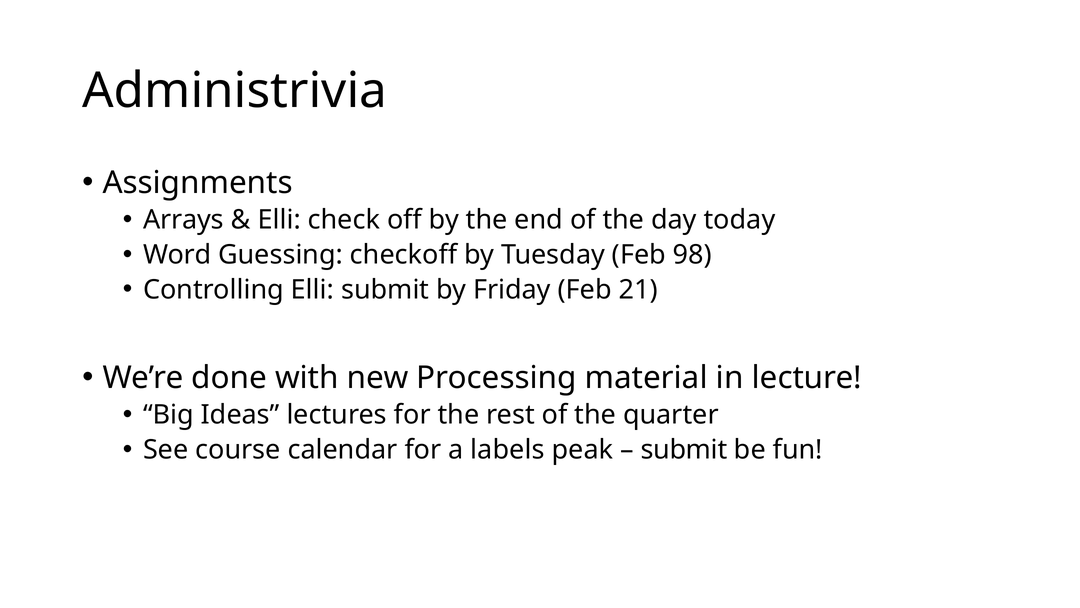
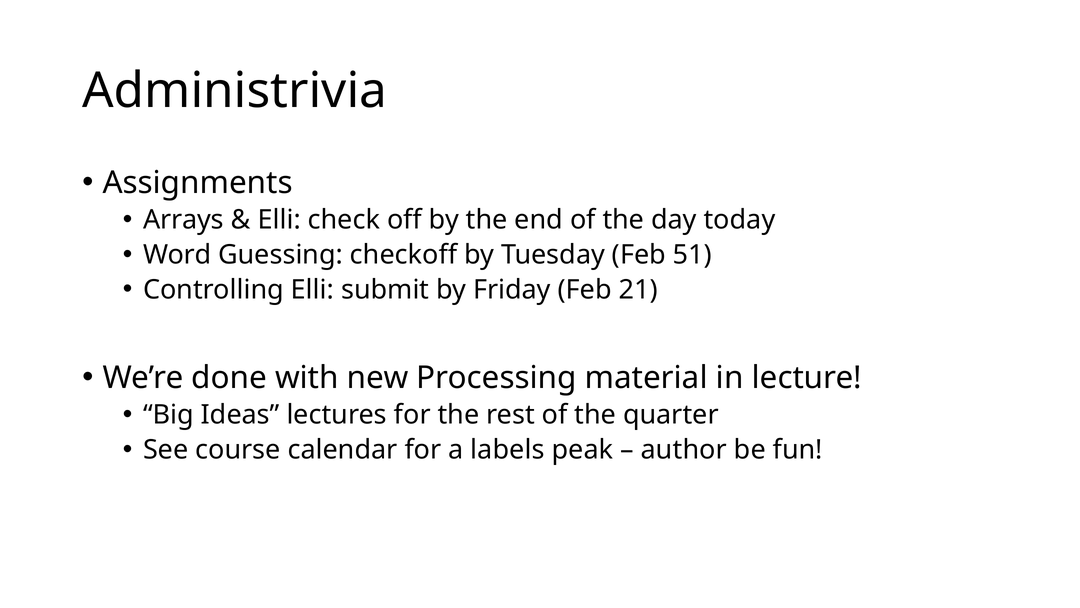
98: 98 -> 51
submit at (684, 449): submit -> author
